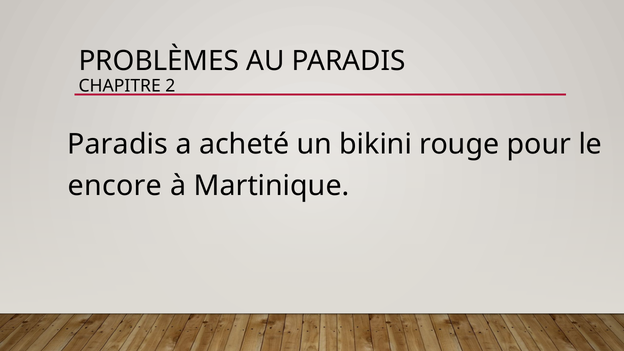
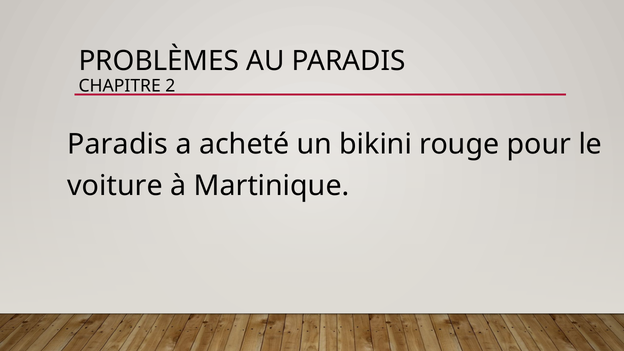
encore: encore -> voiture
